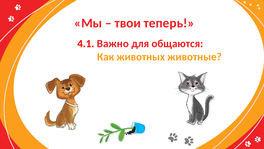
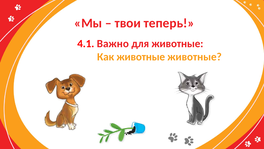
для общаются: общаются -> животные
Как животных: животных -> животные
